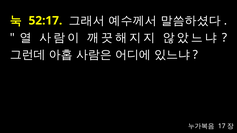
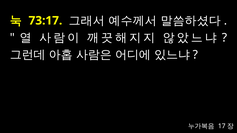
52:17: 52:17 -> 73:17
